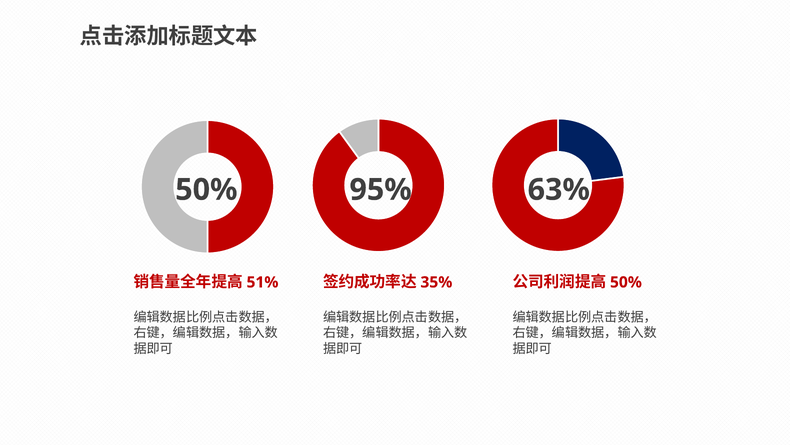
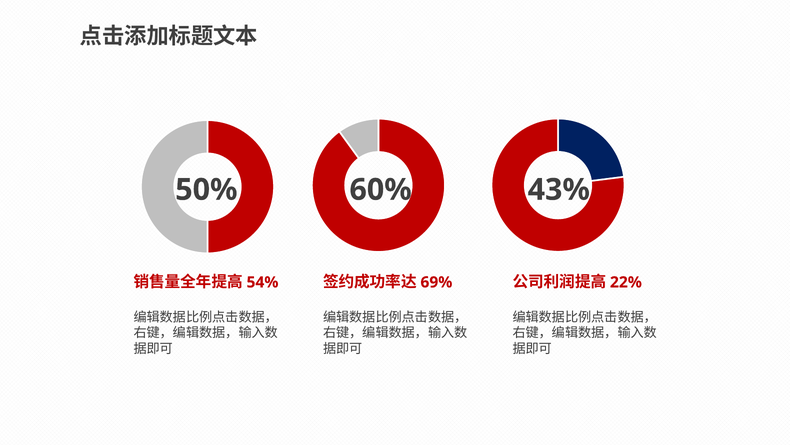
95%: 95% -> 60%
63%: 63% -> 43%
51%: 51% -> 54%
35%: 35% -> 69%
50% at (626, 282): 50% -> 22%
